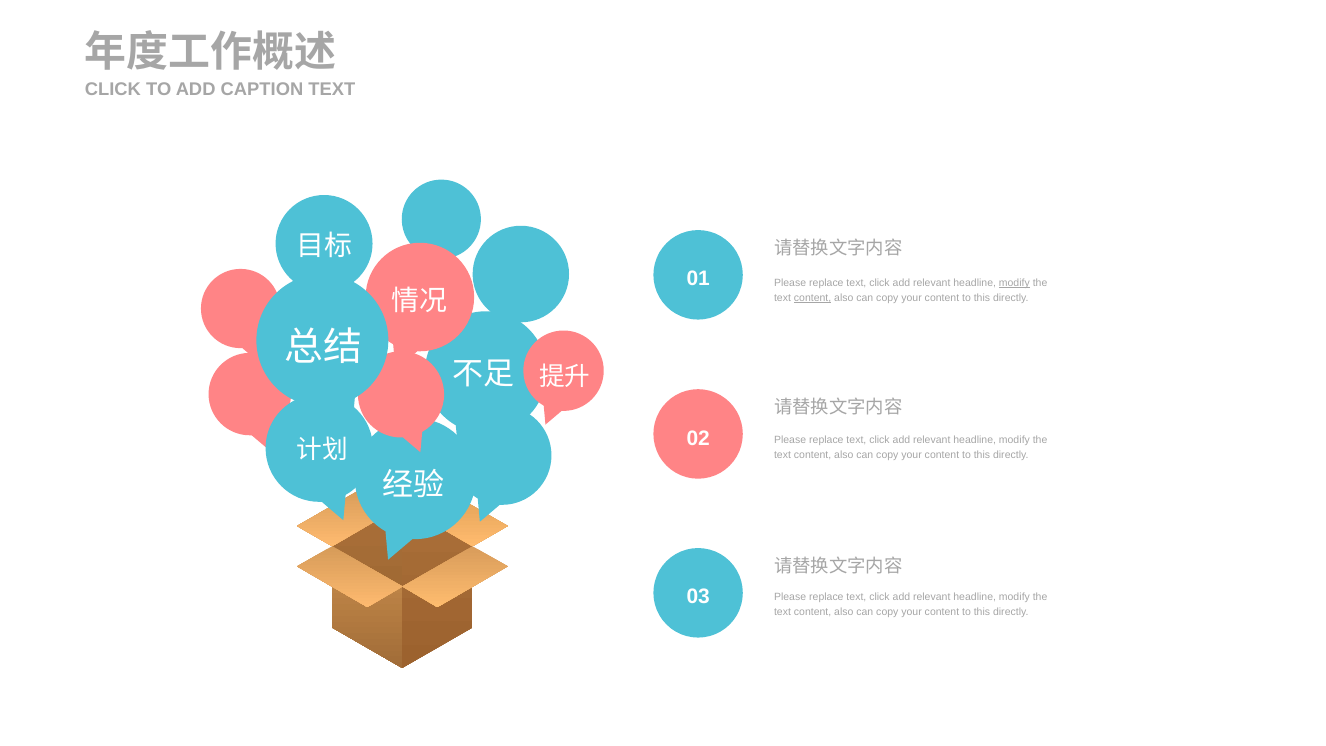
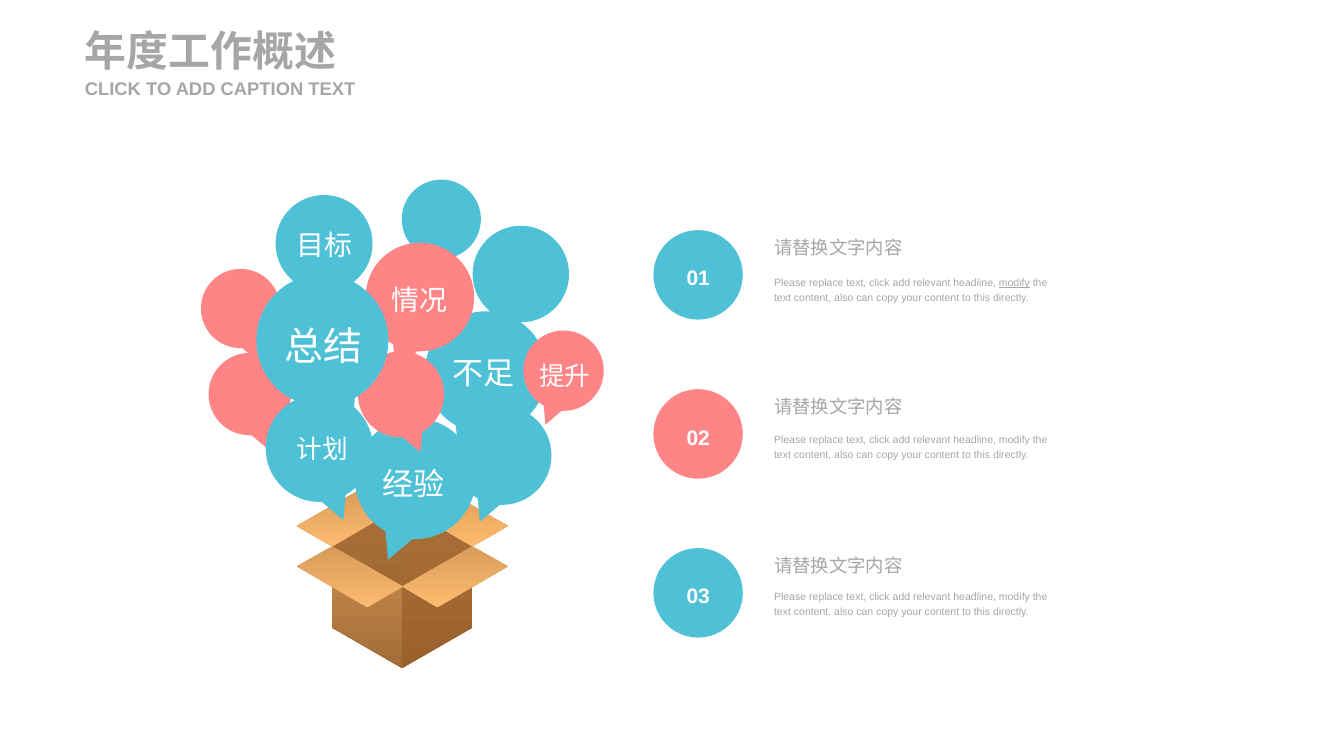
content at (813, 298) underline: present -> none
